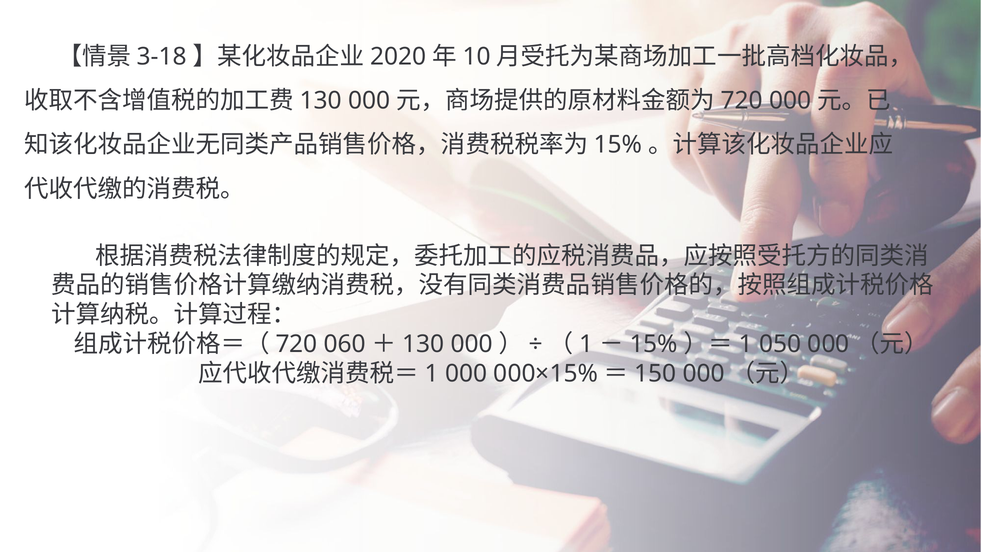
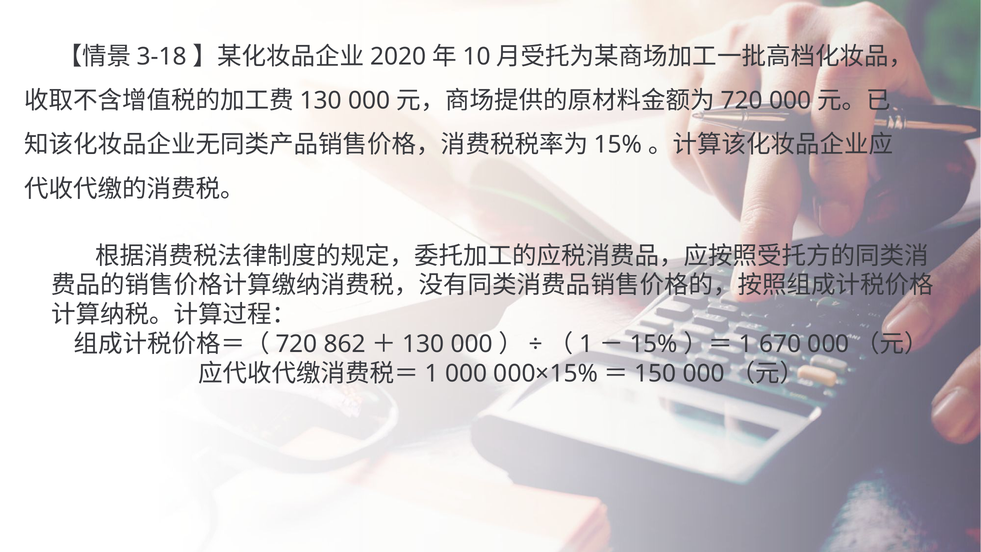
060: 060 -> 862
050: 050 -> 670
